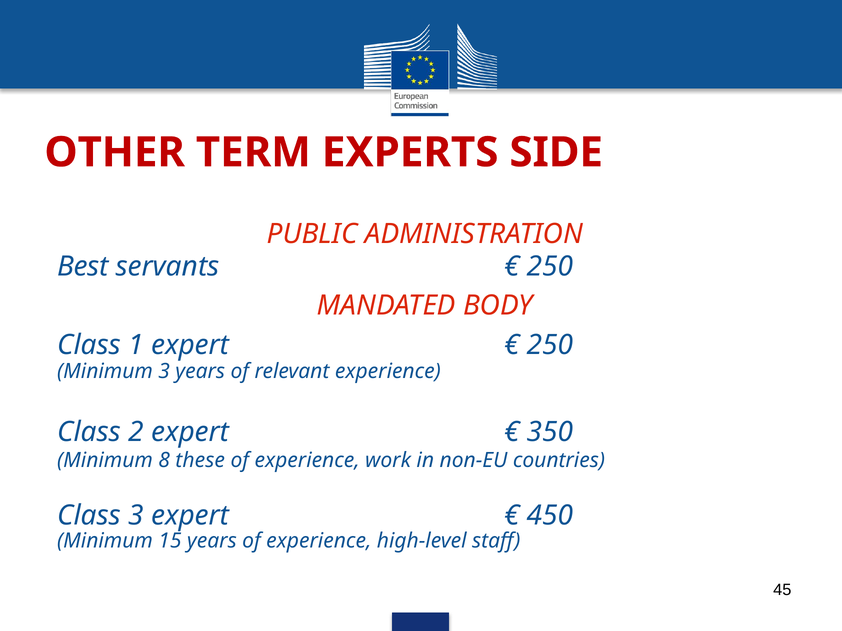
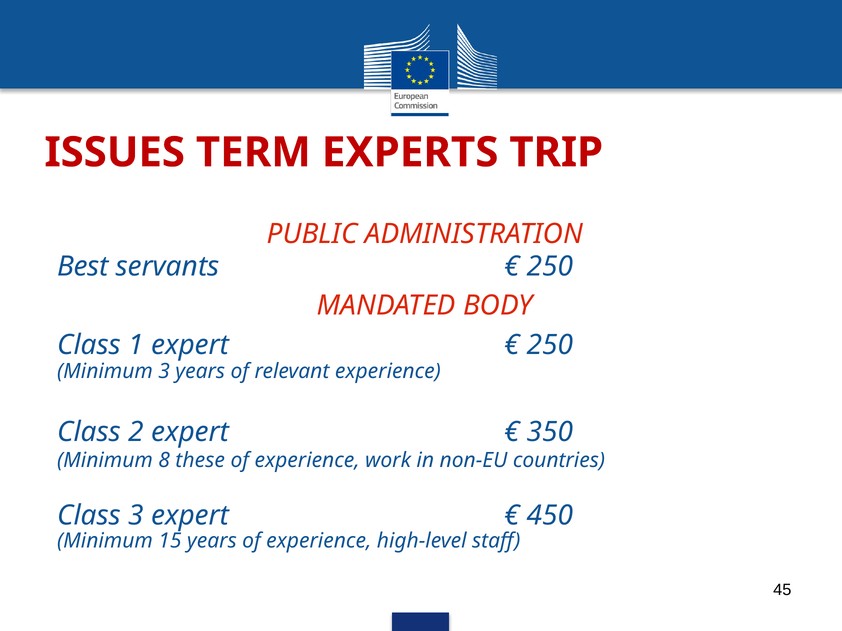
OTHER: OTHER -> ISSUES
SIDE: SIDE -> TRIP
